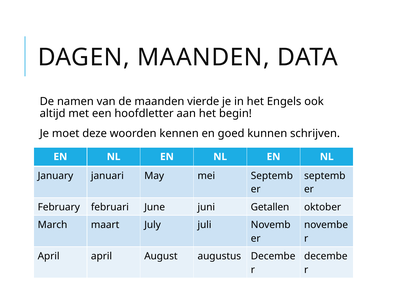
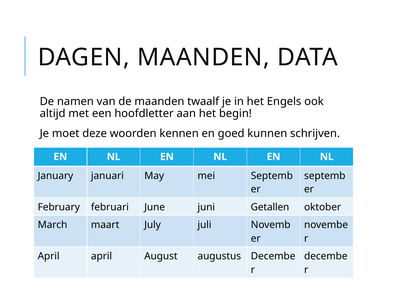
vierde: vierde -> twaalf
